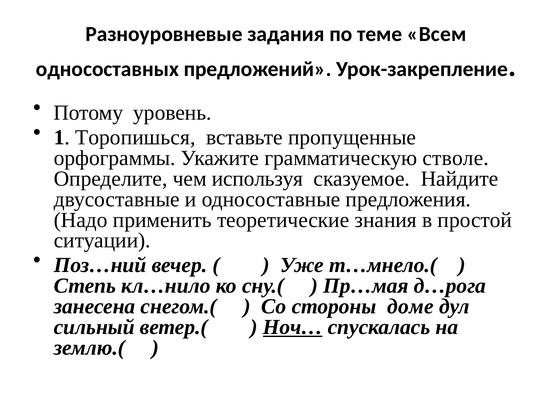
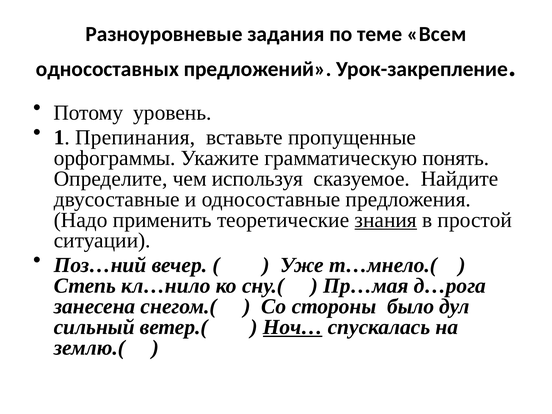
Торопишься: Торопишься -> Препинания
стволе: стволе -> понять
знания underline: none -> present
доме: доме -> было
